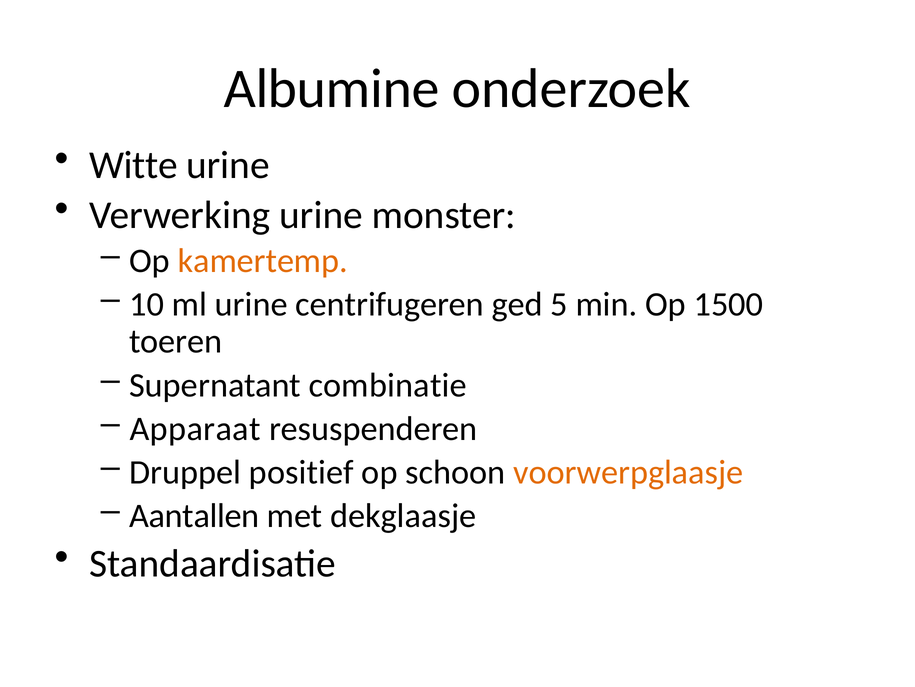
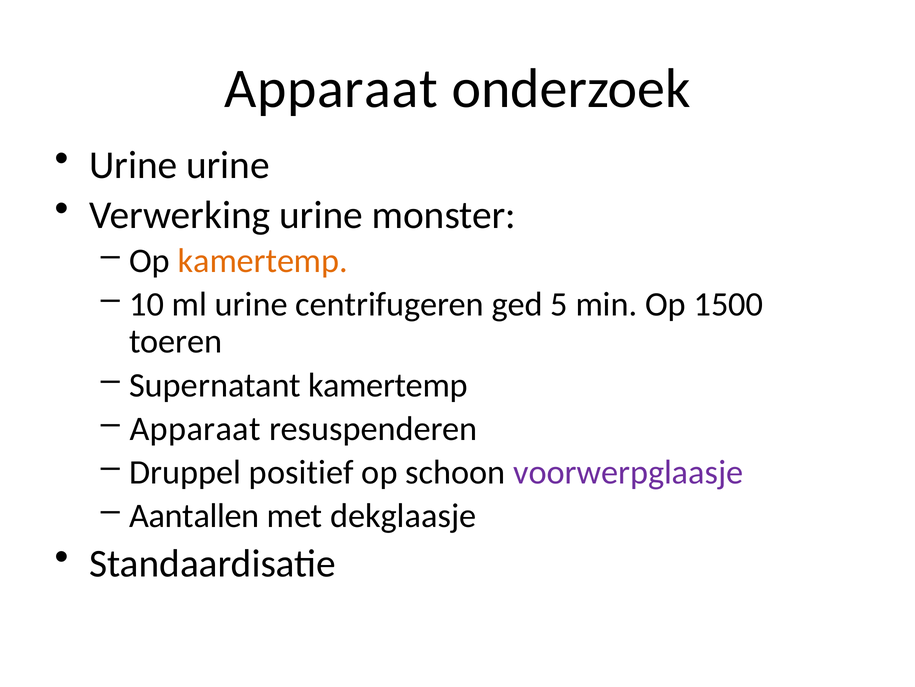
Albumine at (332, 89): Albumine -> Apparaat
Witte at (133, 165): Witte -> Urine
Supernatant combinatie: combinatie -> kamertemp
voorwerpglaasje colour: orange -> purple
